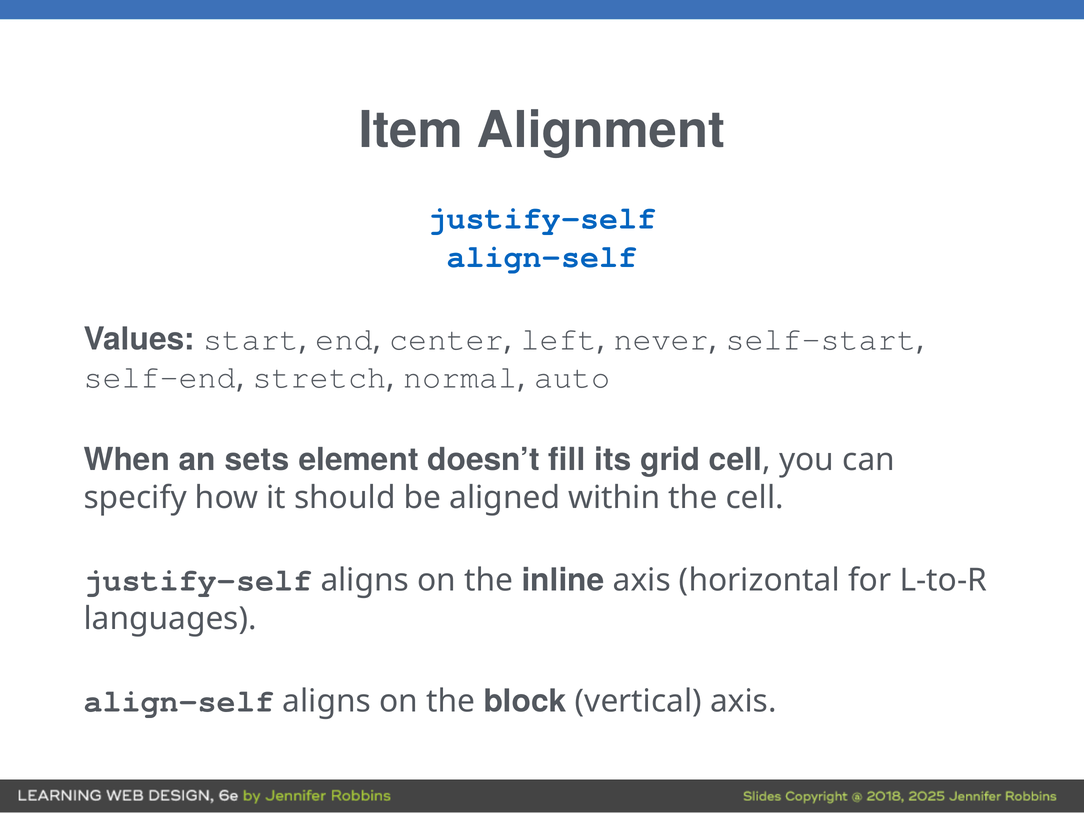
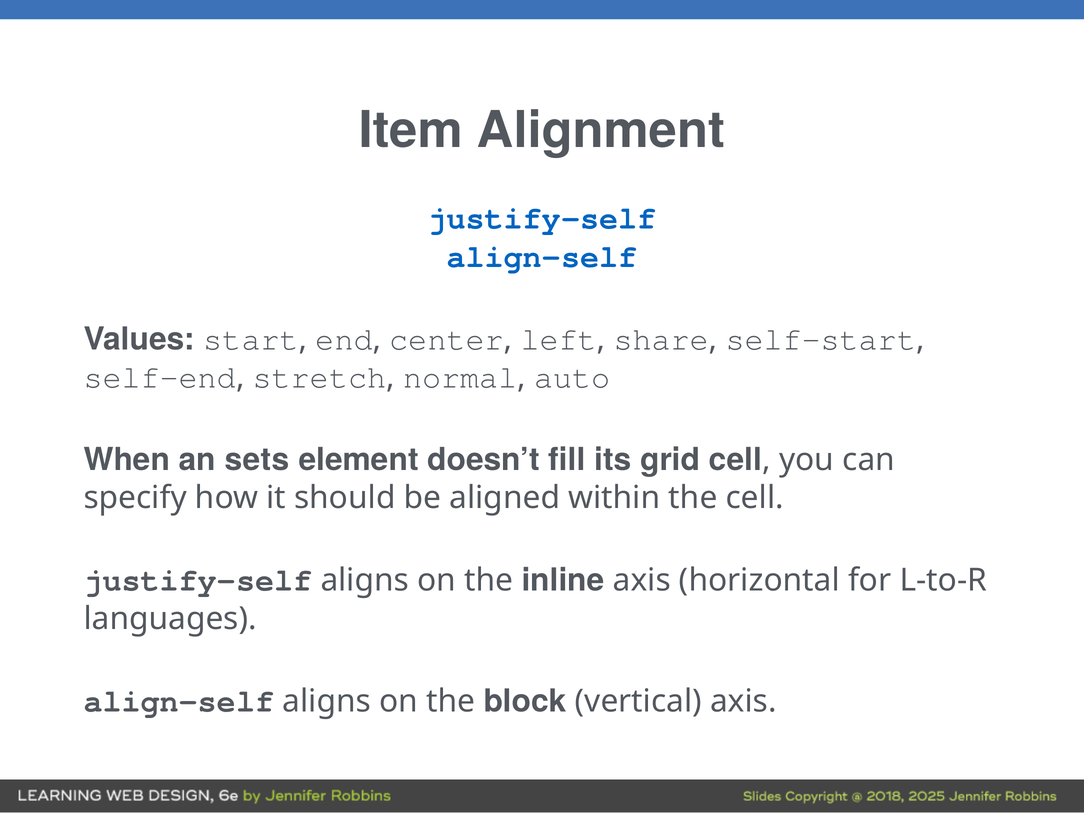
never: never -> share
